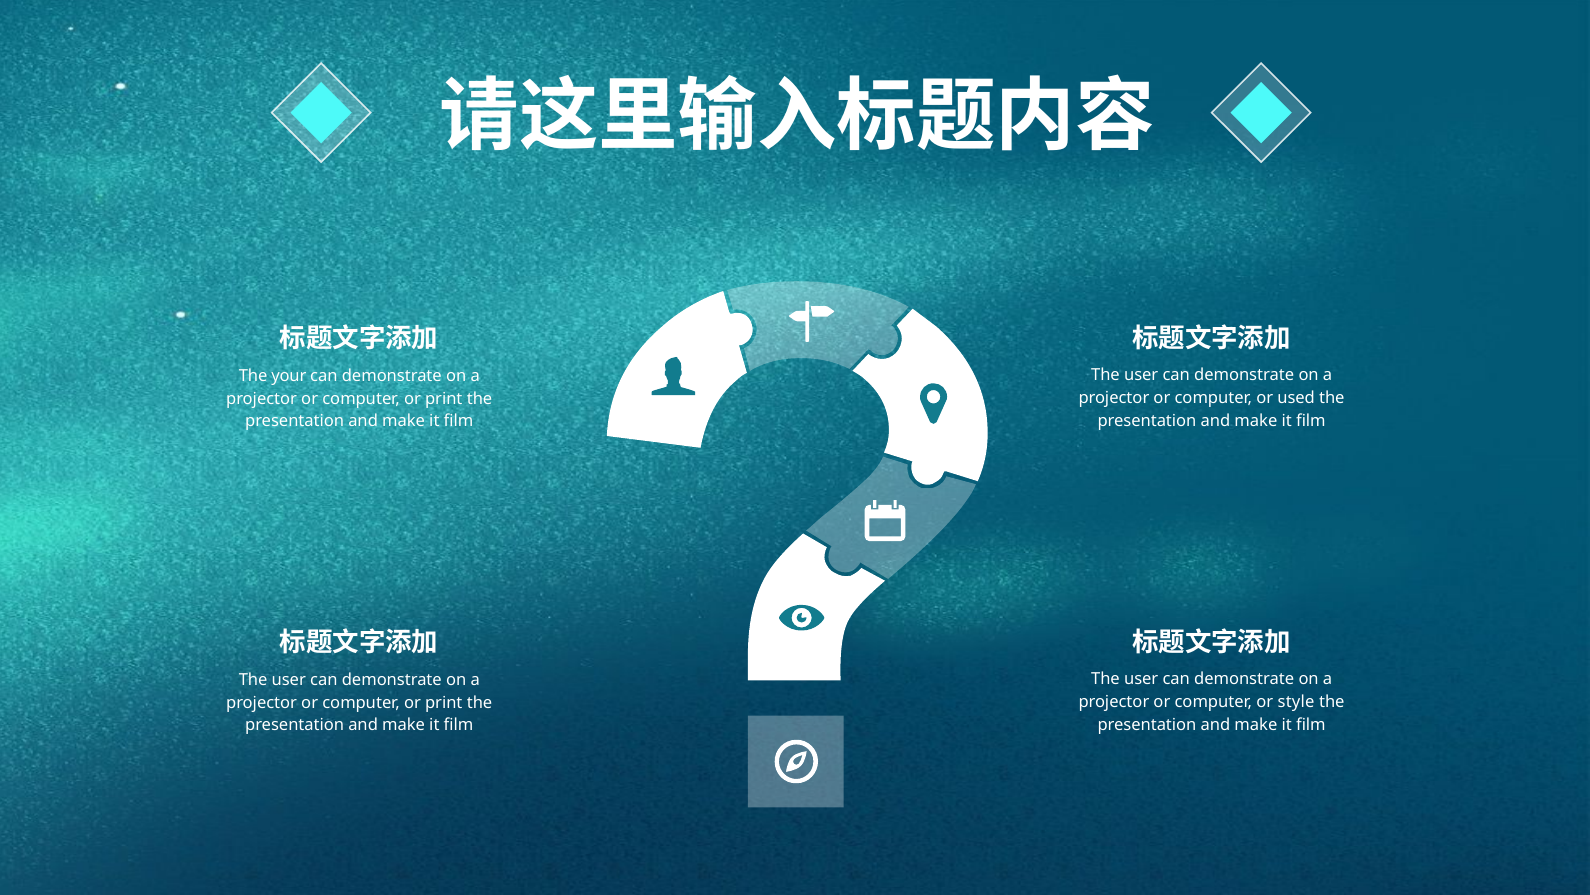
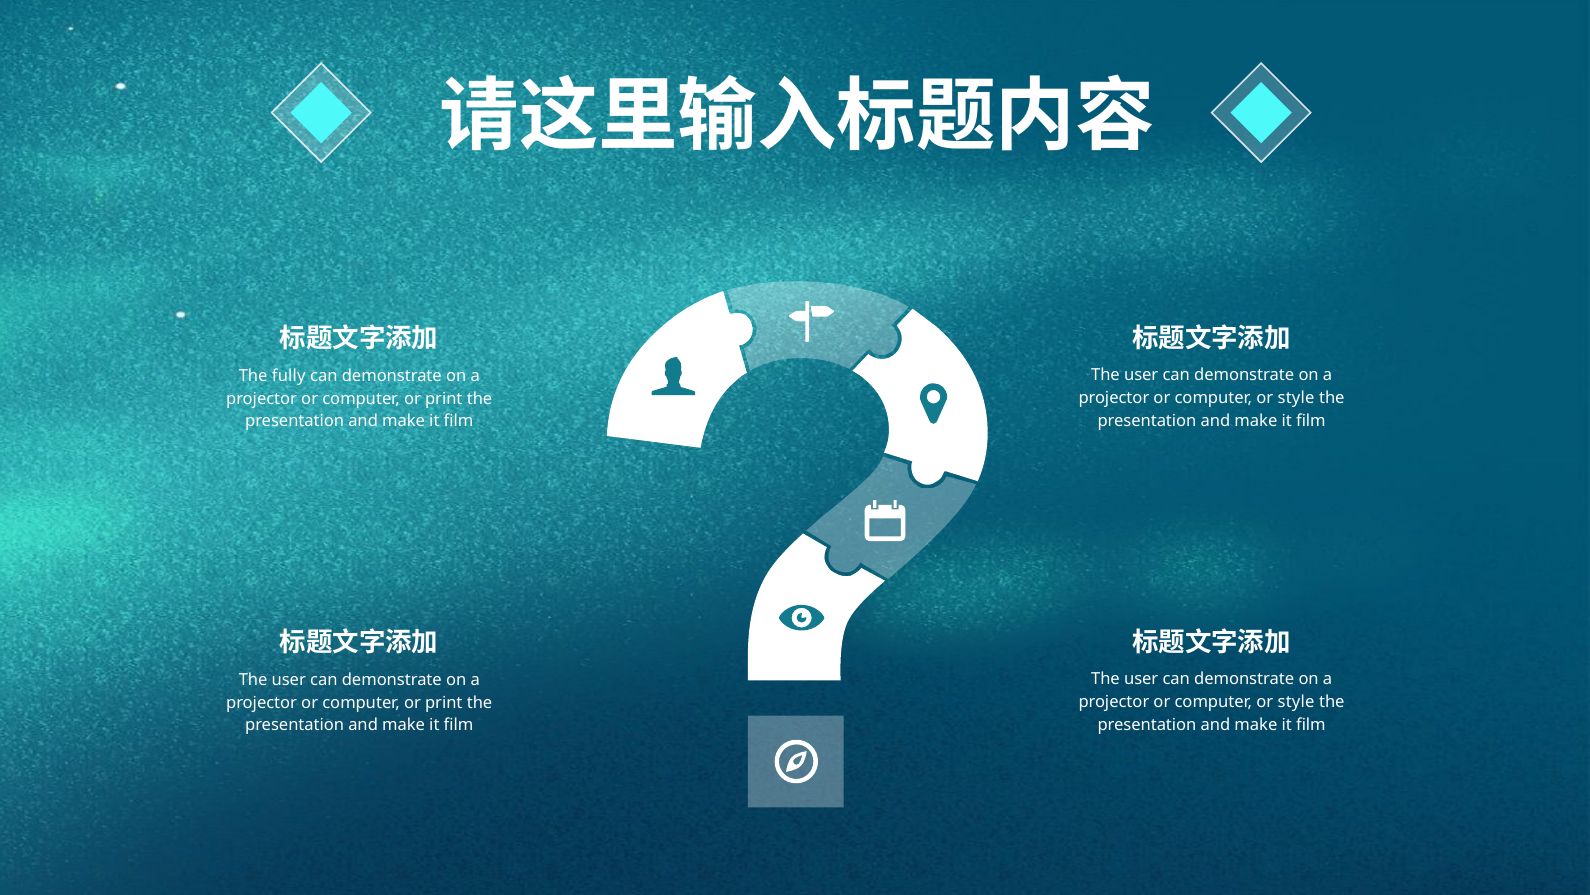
your: your -> fully
used at (1296, 398): used -> style
